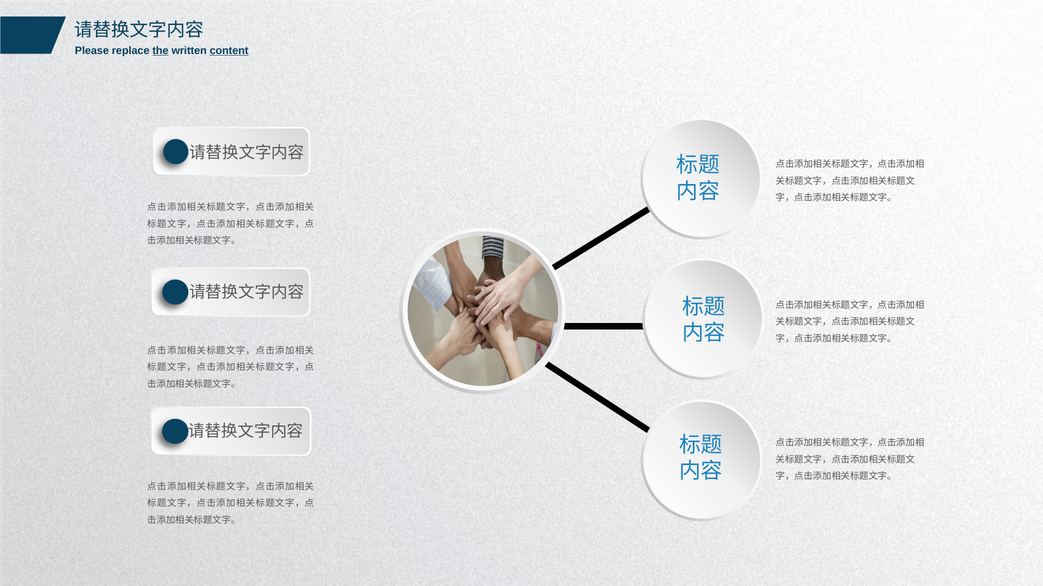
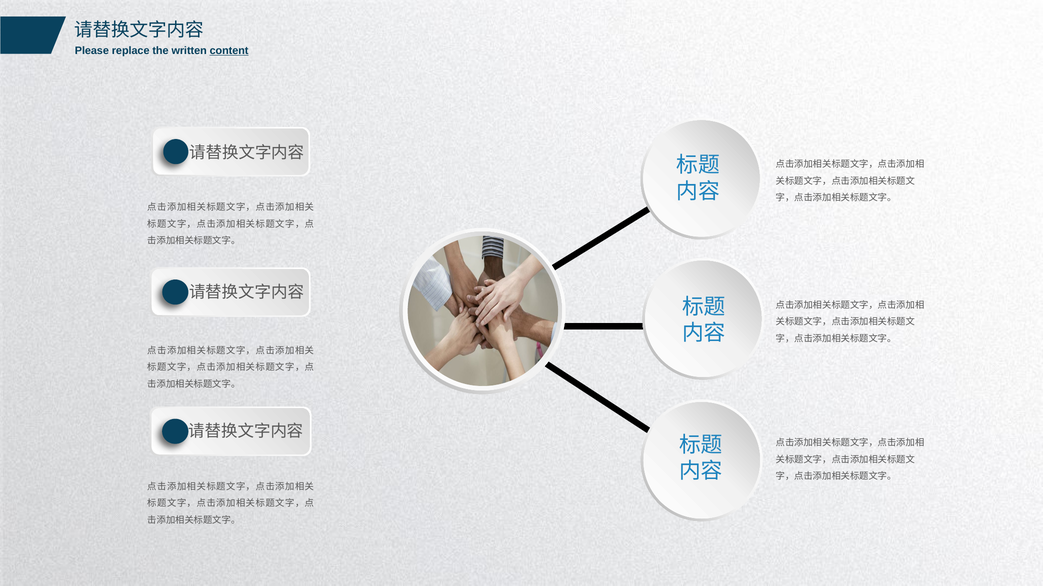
the underline: present -> none
